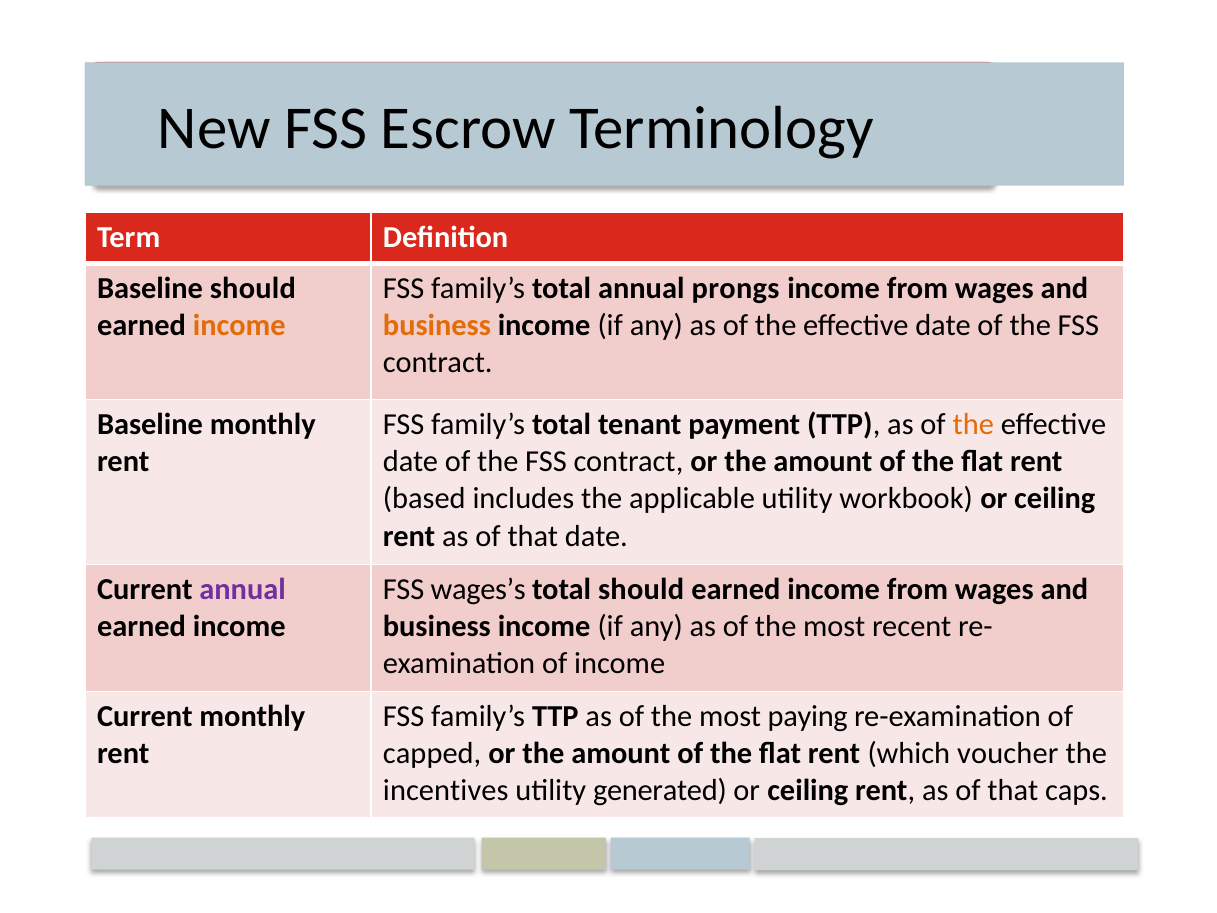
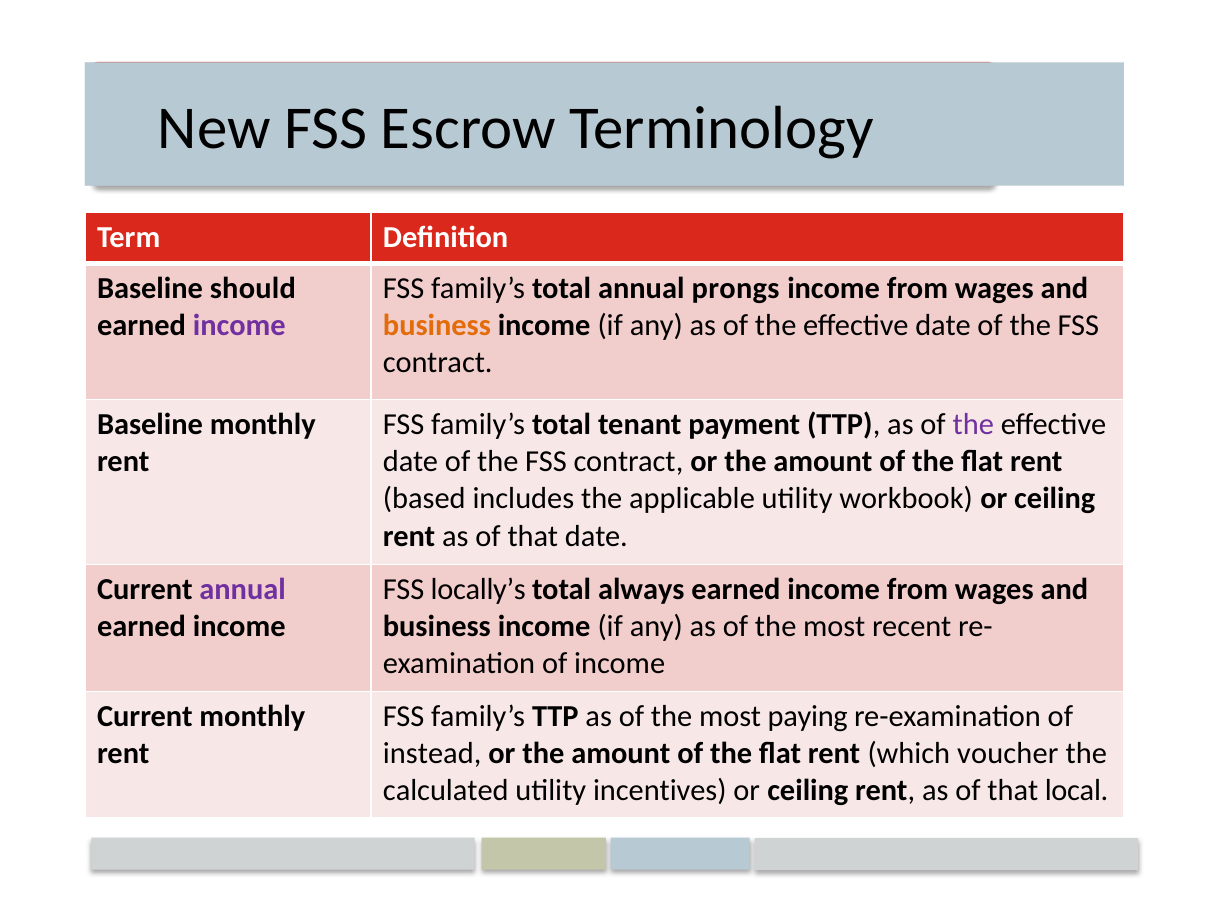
income at (239, 325) colour: orange -> purple
the at (973, 424) colour: orange -> purple
wages’s: wages’s -> locally’s
total should: should -> always
capped: capped -> instead
incentives: incentives -> calculated
utility generated: generated -> incentives
caps: caps -> local
